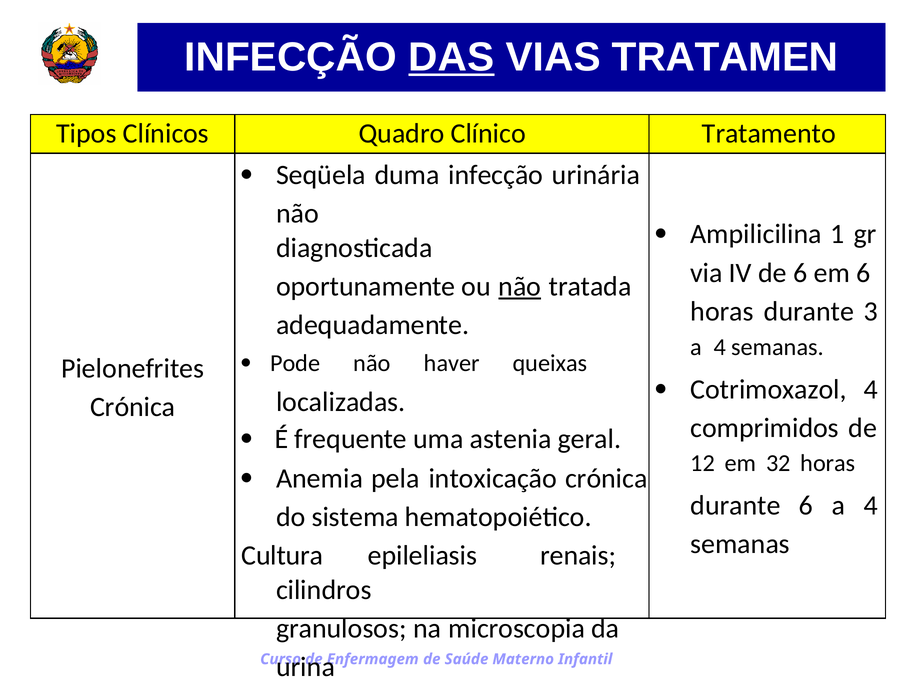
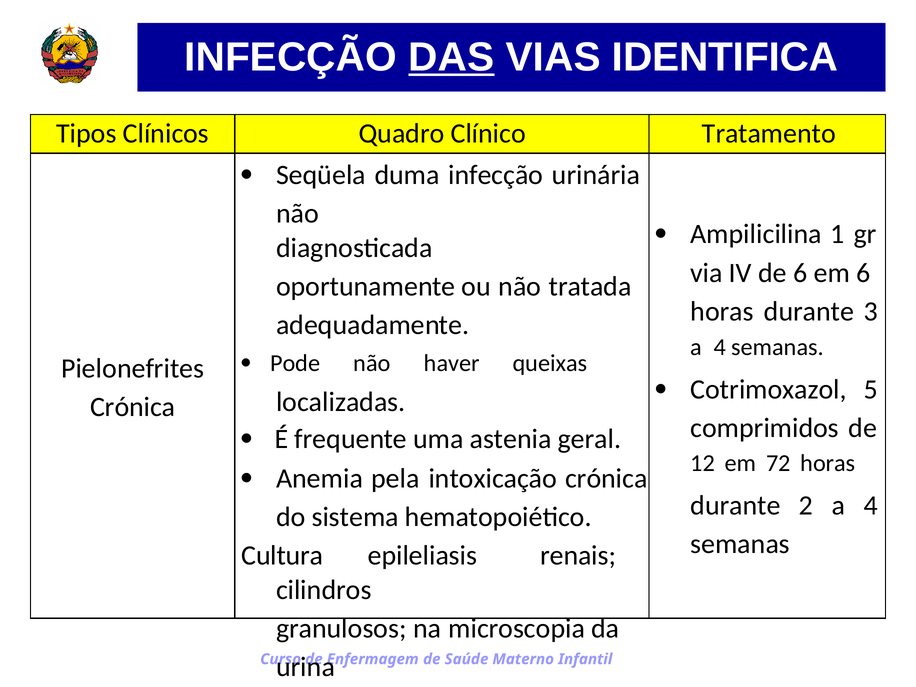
TRATAMEN: TRATAMEN -> IDENTIFICA
não at (520, 286) underline: present -> none
Cotrimoxazol 4: 4 -> 5
32: 32 -> 72
durante 6: 6 -> 2
